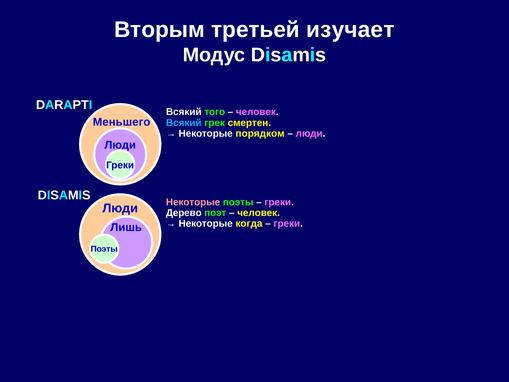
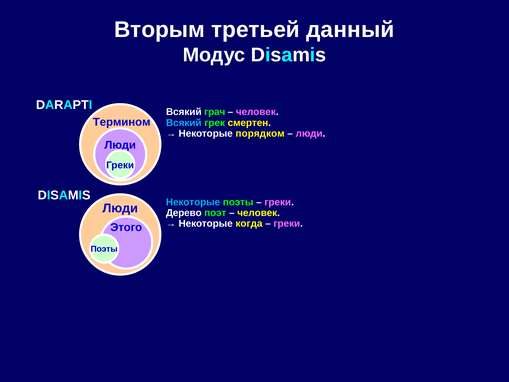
изучает: изучает -> данный
того: того -> грач
Меньшего: Меньшего -> Термином
Некоторые at (193, 202) colour: pink -> light blue
Лишь: Лишь -> Этого
